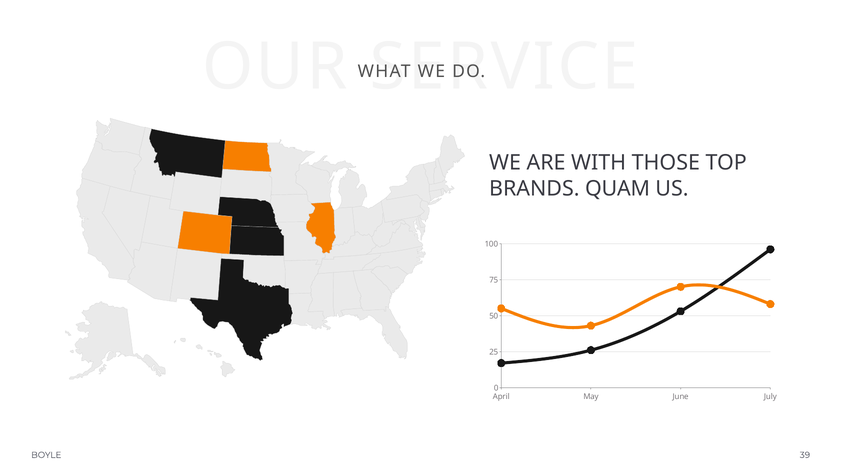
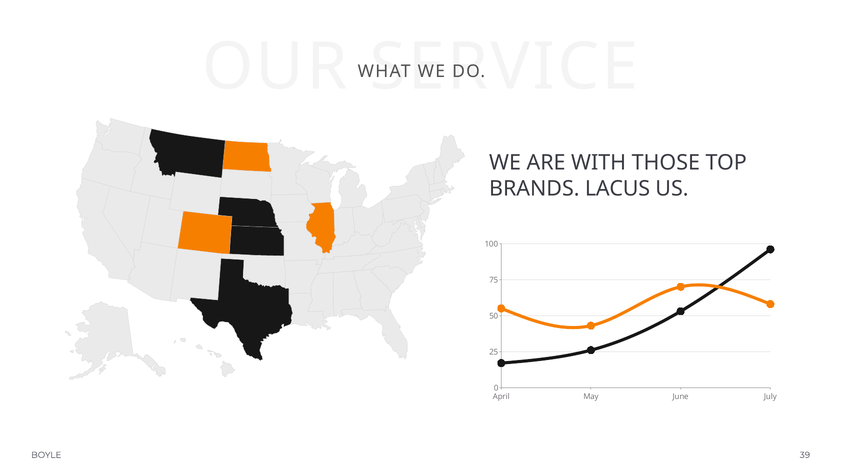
QUAM: QUAM -> LACUS
